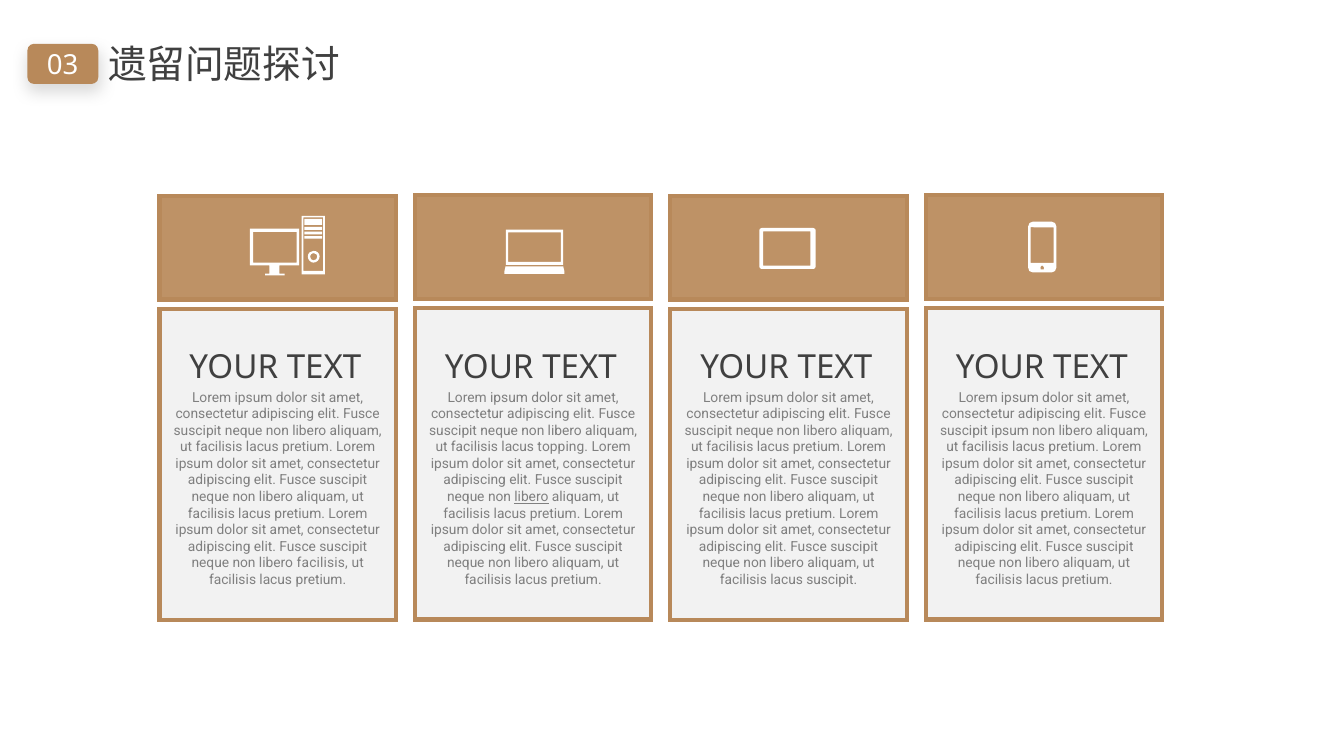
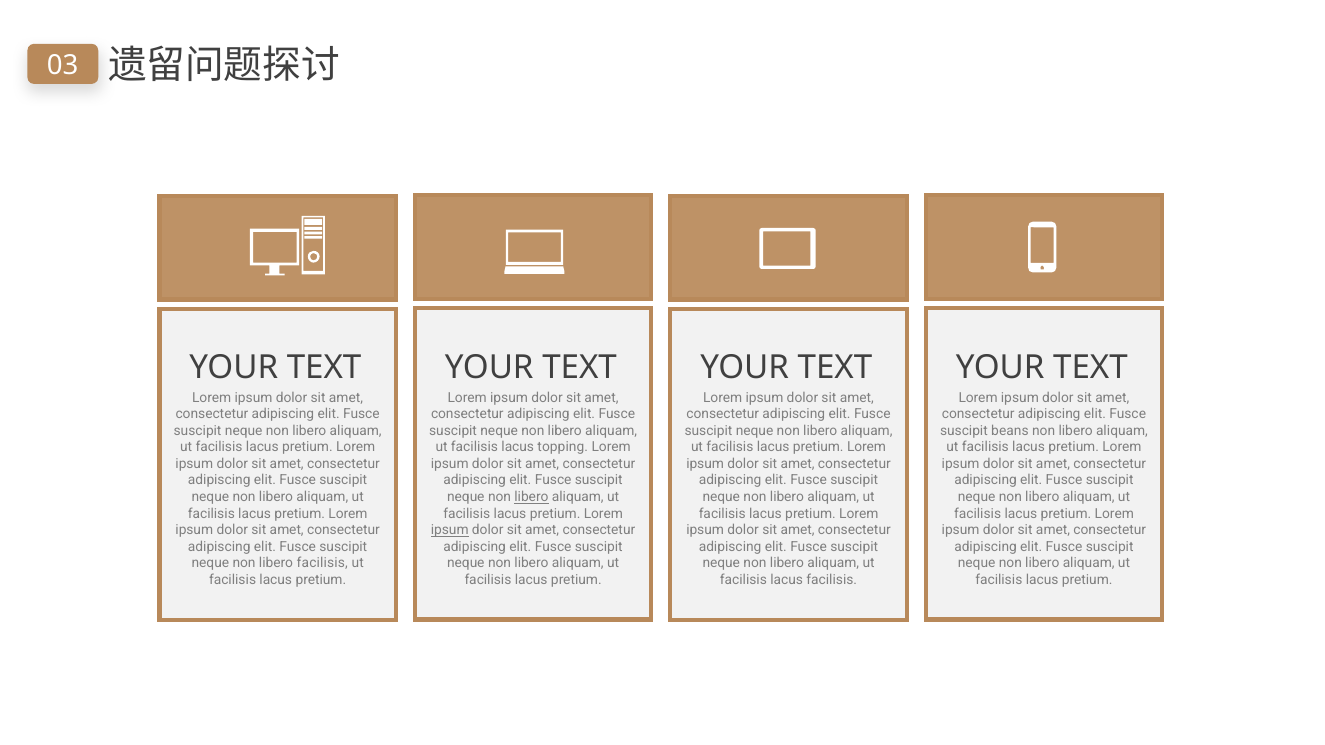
suscipit ipsum: ipsum -> beans
ipsum at (450, 530) underline: none -> present
lacus suscipit: suscipit -> facilisis
